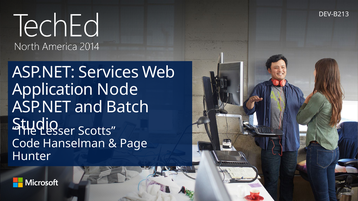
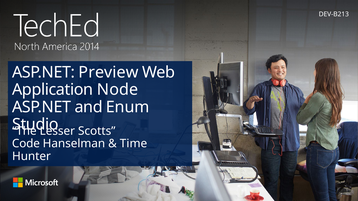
Services: Services -> Preview
Batch: Batch -> Enum
Page: Page -> Time
